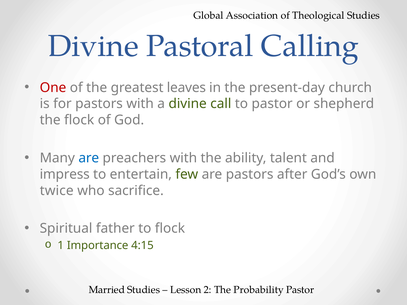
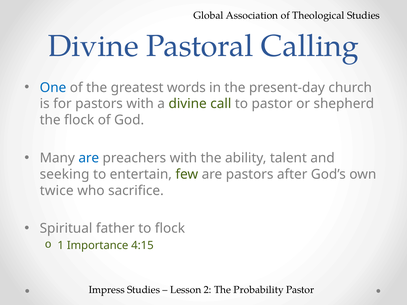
One colour: red -> blue
leaves: leaves -> words
impress: impress -> seeking
Married: Married -> Impress
